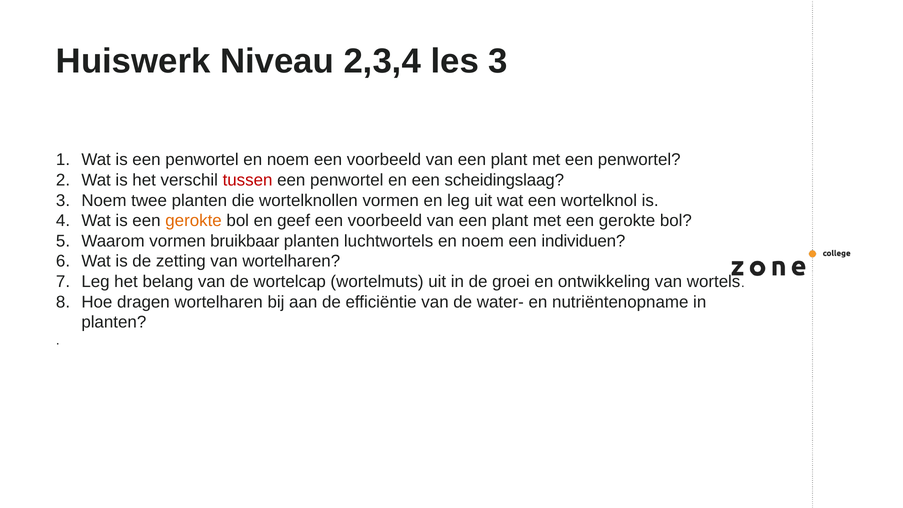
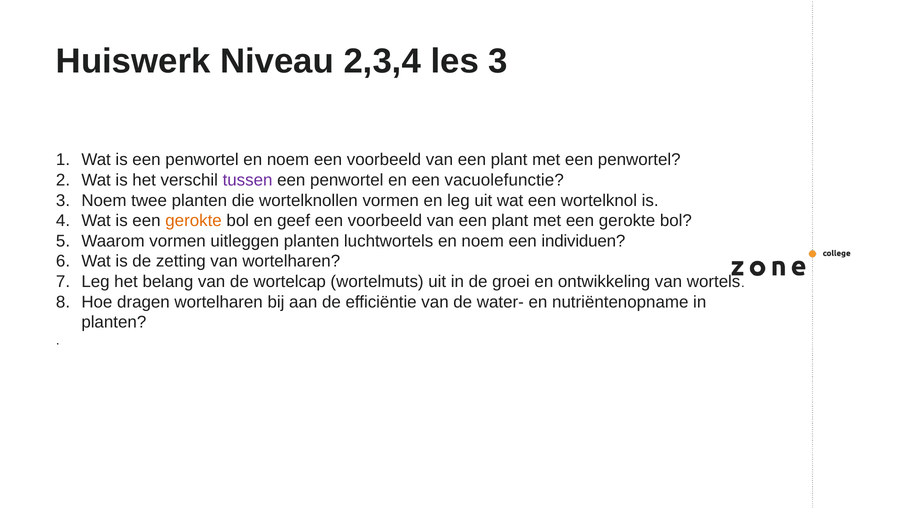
tussen colour: red -> purple
scheidingslaag: scheidingslaag -> vacuolefunctie
bruikbaar: bruikbaar -> uitleggen
